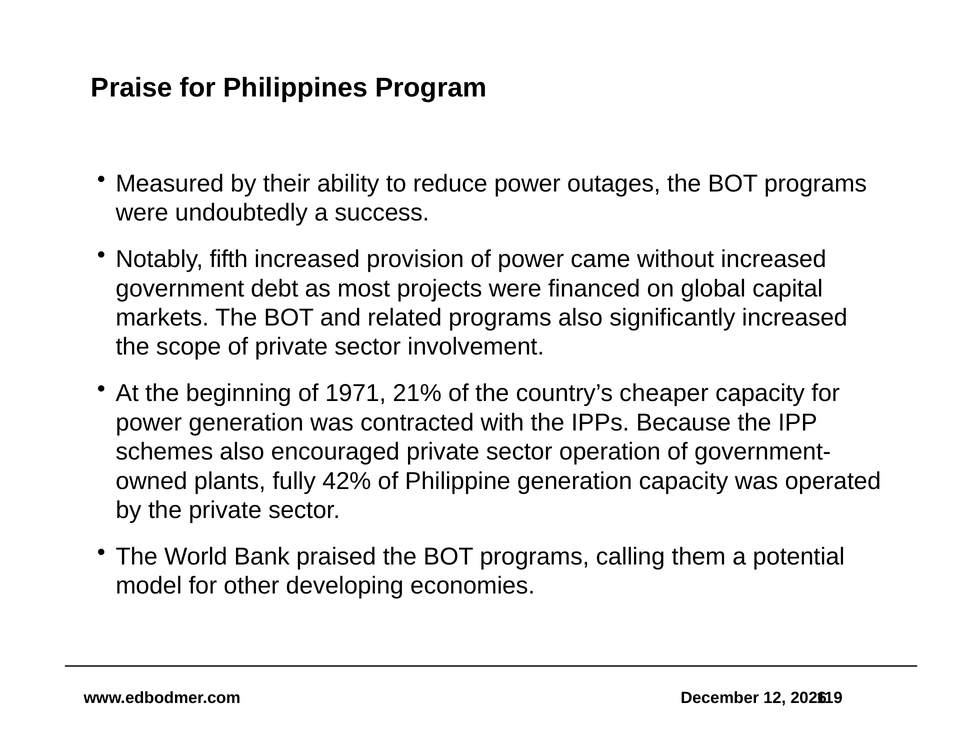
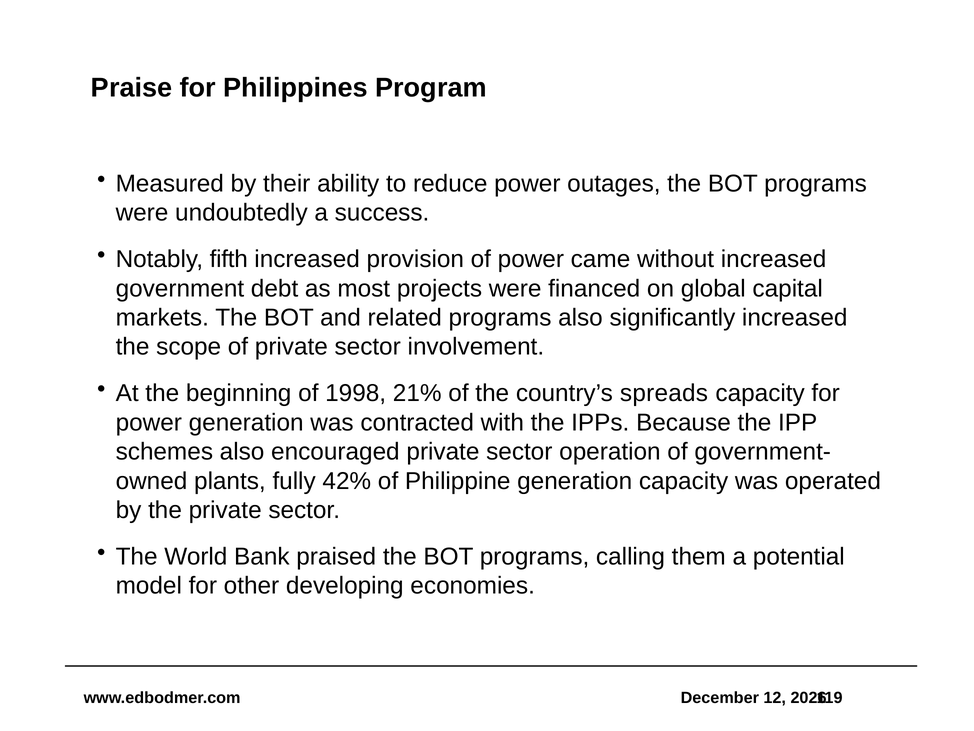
1971: 1971 -> 1998
cheaper: cheaper -> spreads
